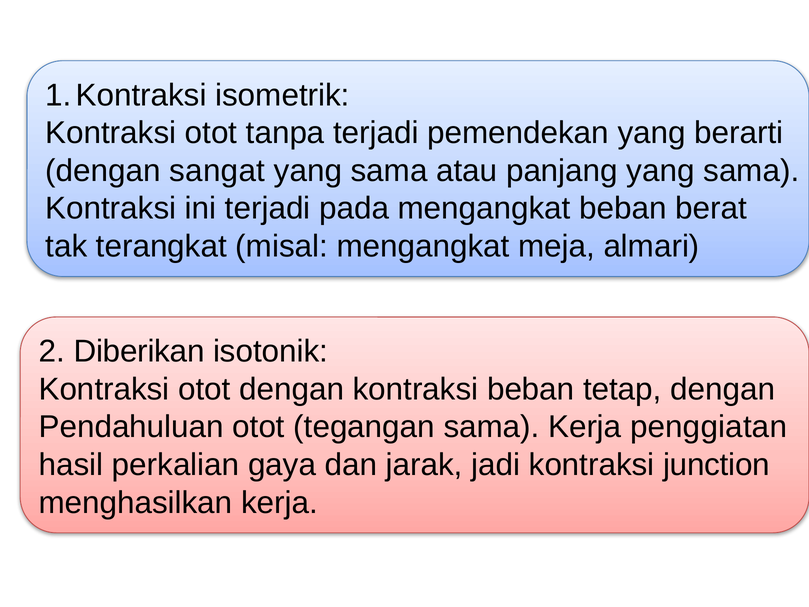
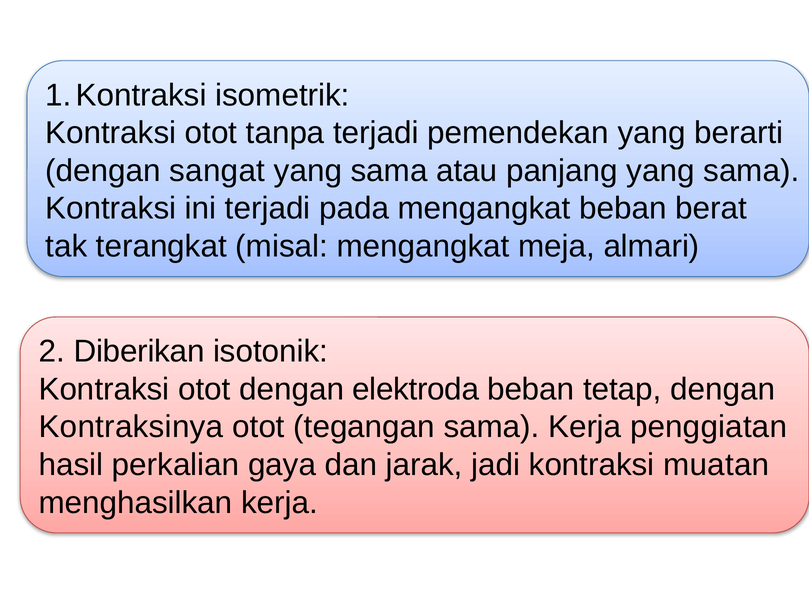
dengan kontraksi: kontraksi -> elektroda
Pendahuluan: Pendahuluan -> Kontraksinya
junction: junction -> muatan
